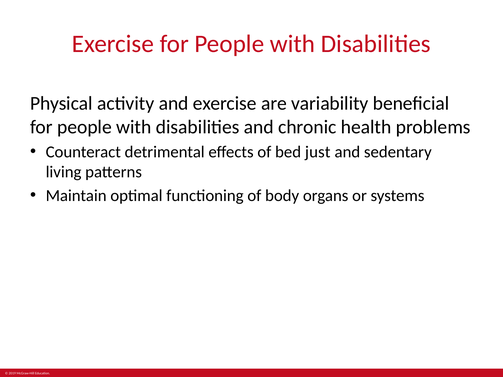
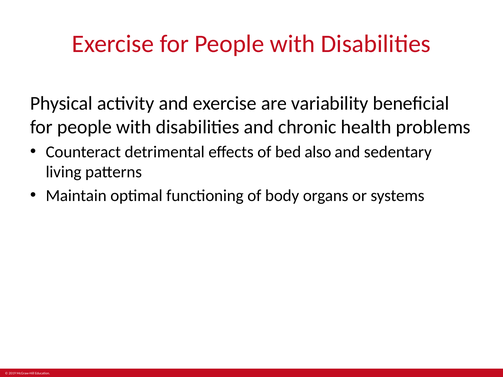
just: just -> also
